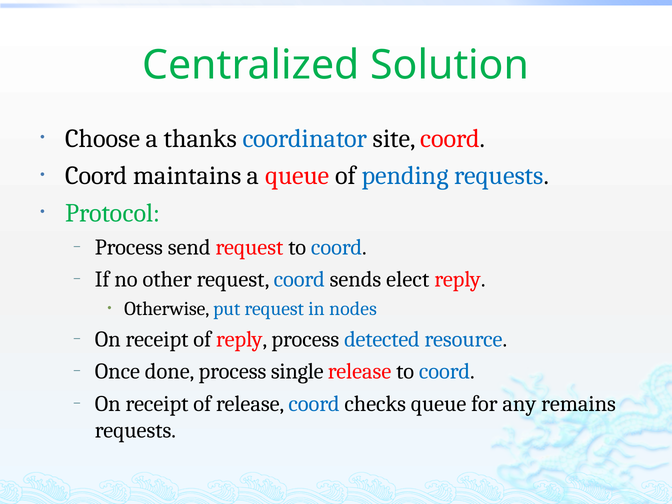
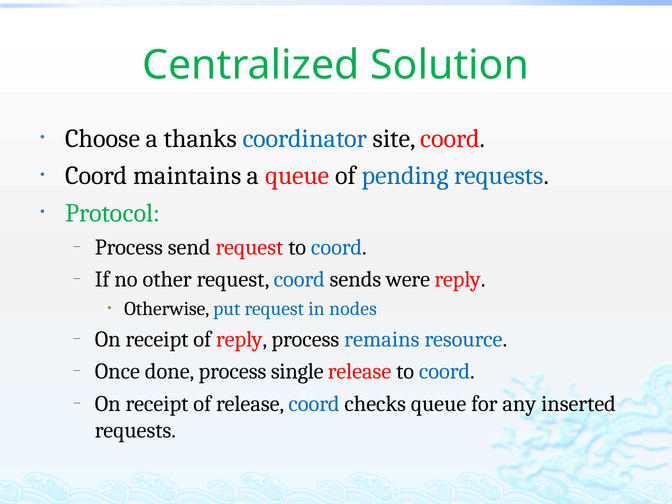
elect: elect -> were
detected: detected -> remains
remains: remains -> inserted
